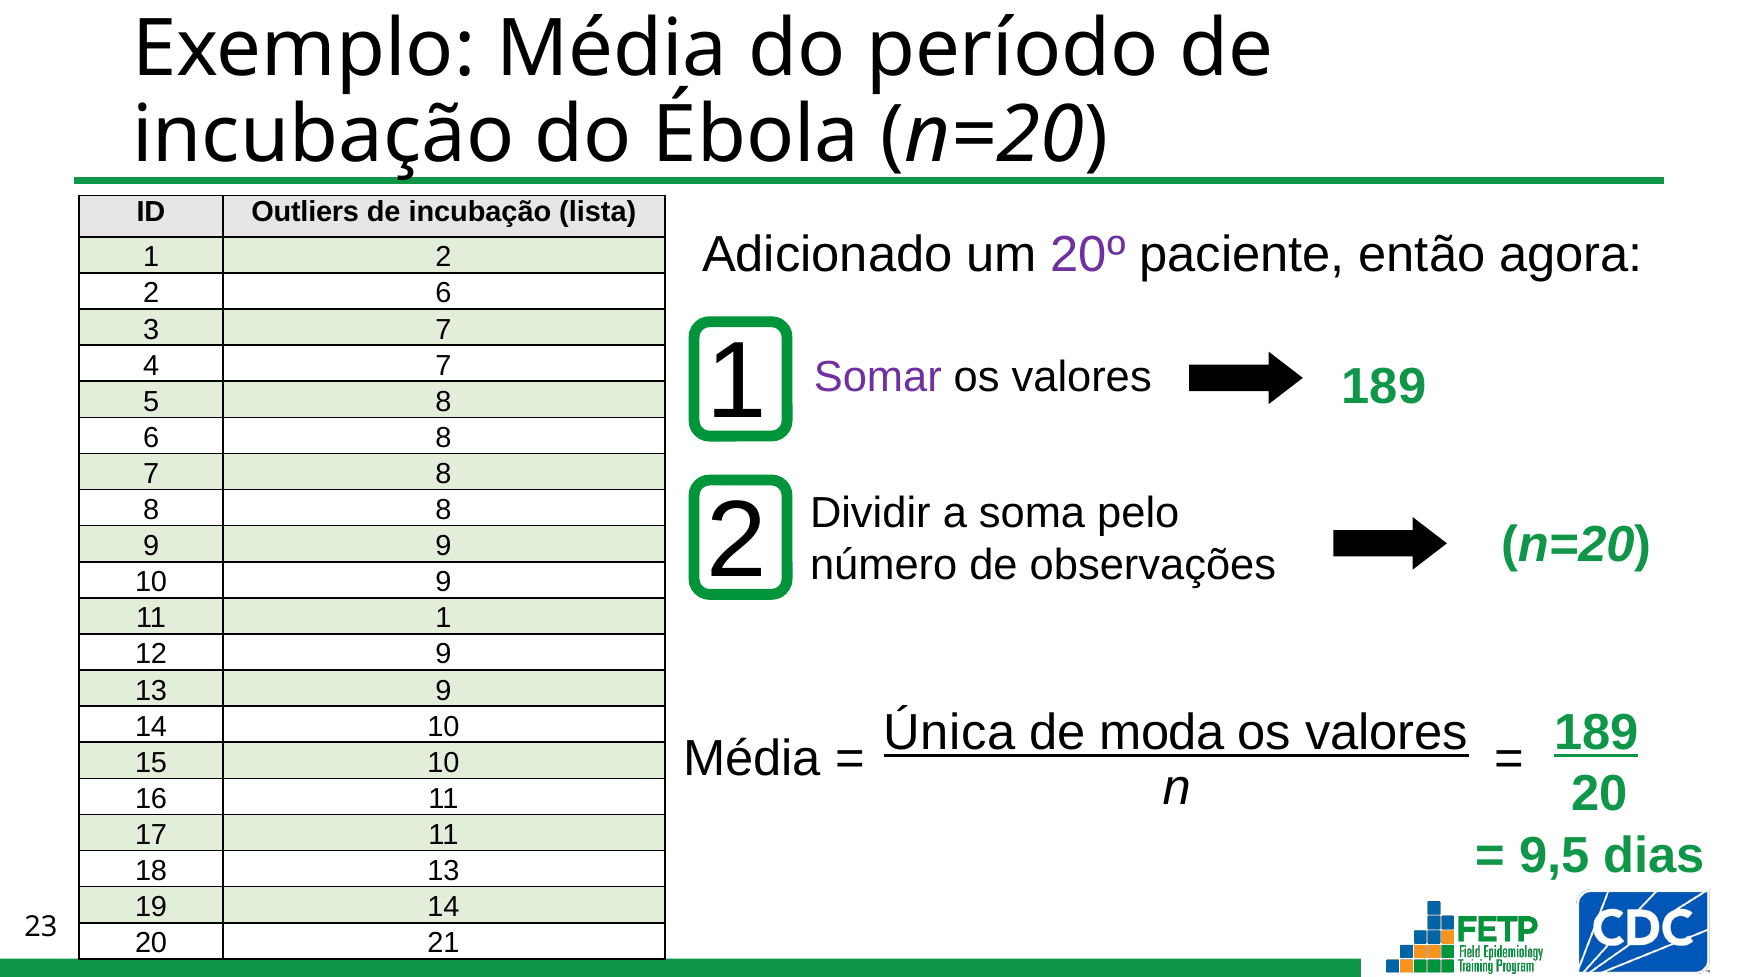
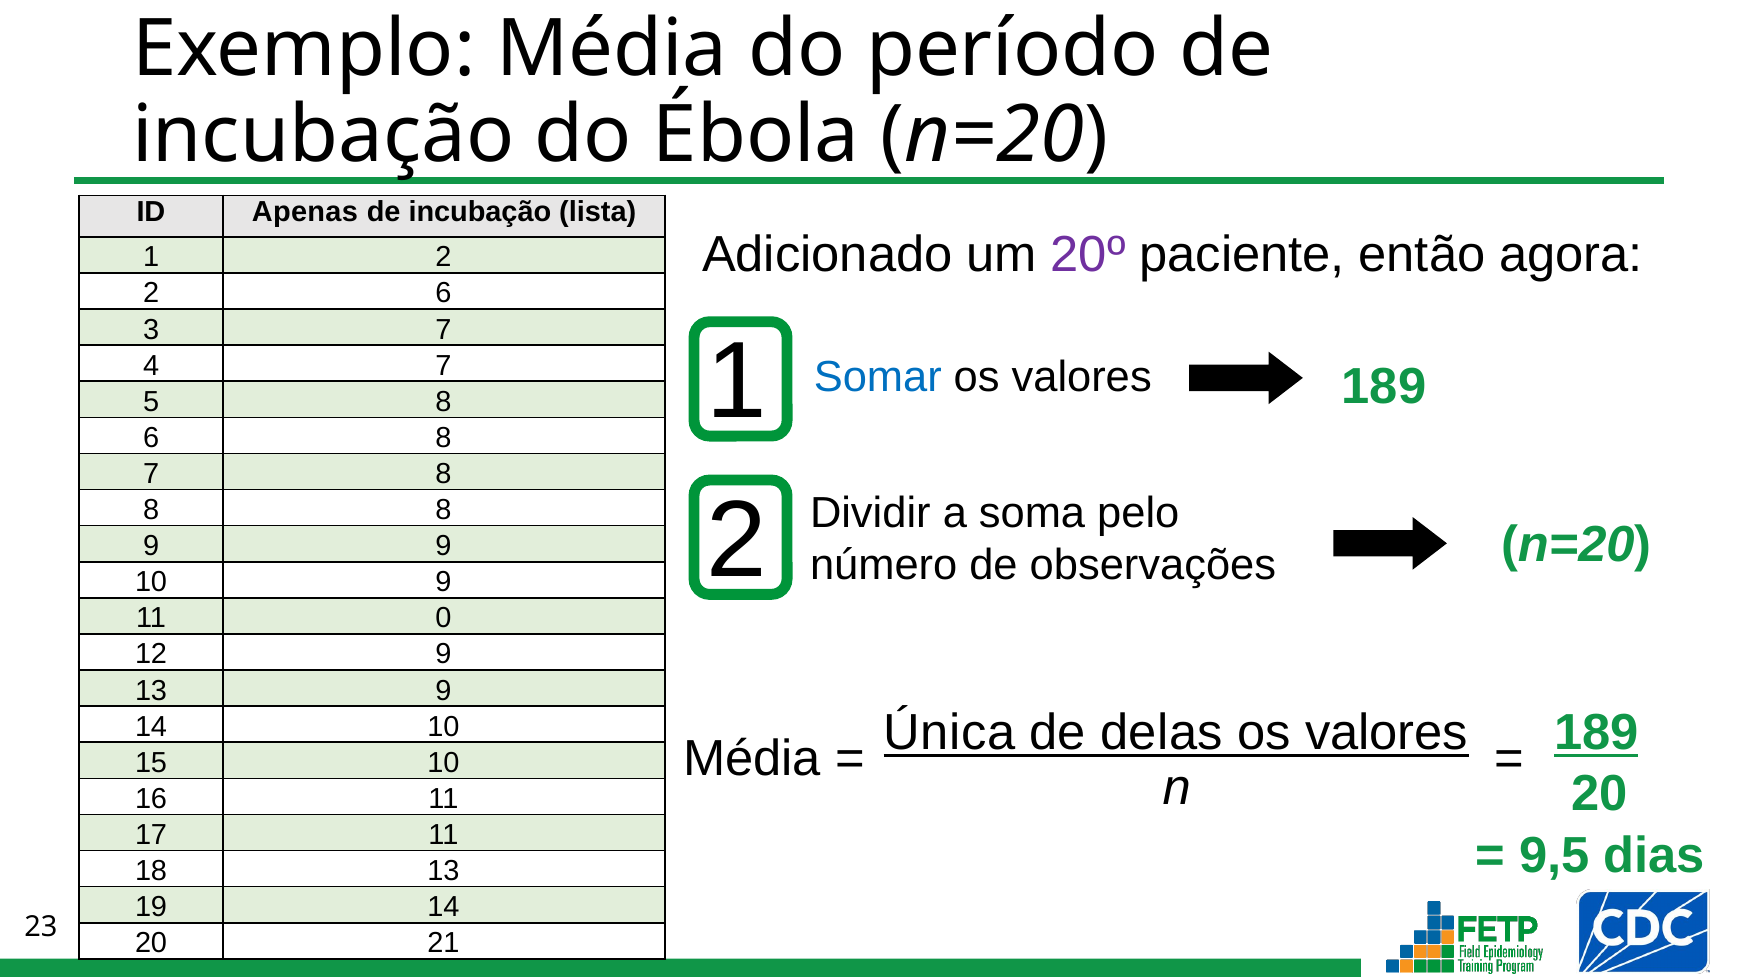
Outliers: Outliers -> Apenas
Somar colour: purple -> blue
11 1: 1 -> 0
moda: moda -> delas
